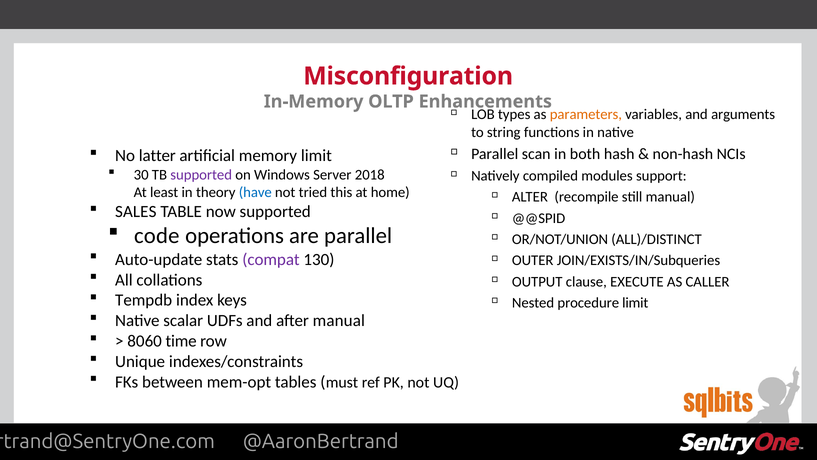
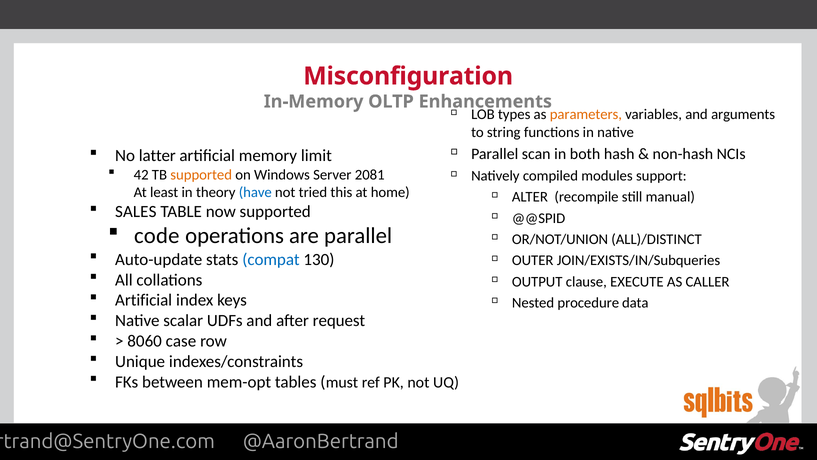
30: 30 -> 42
supported at (201, 175) colour: purple -> orange
2018: 2018 -> 2081
compat colour: purple -> blue
Tempdb at (144, 300): Tempdb -> Artificial
procedure limit: limit -> data
after manual: manual -> request
time: time -> case
